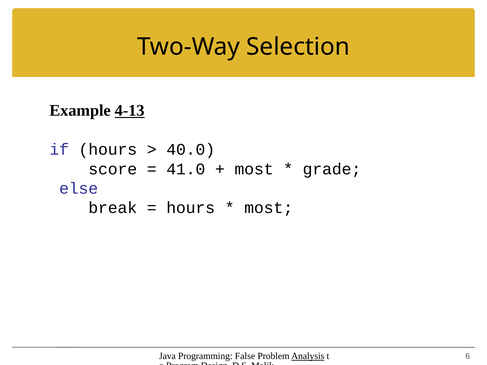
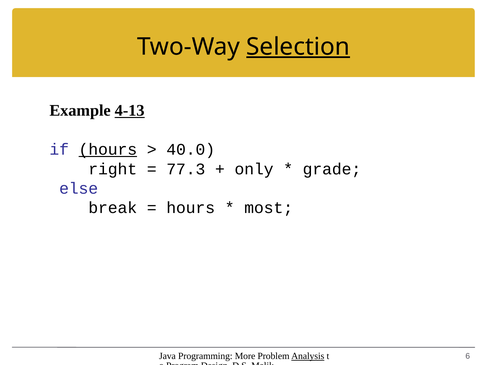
Selection underline: none -> present
hours at (108, 150) underline: none -> present
score: score -> right
41.0: 41.0 -> 77.3
most at (254, 169): most -> only
False: False -> More
